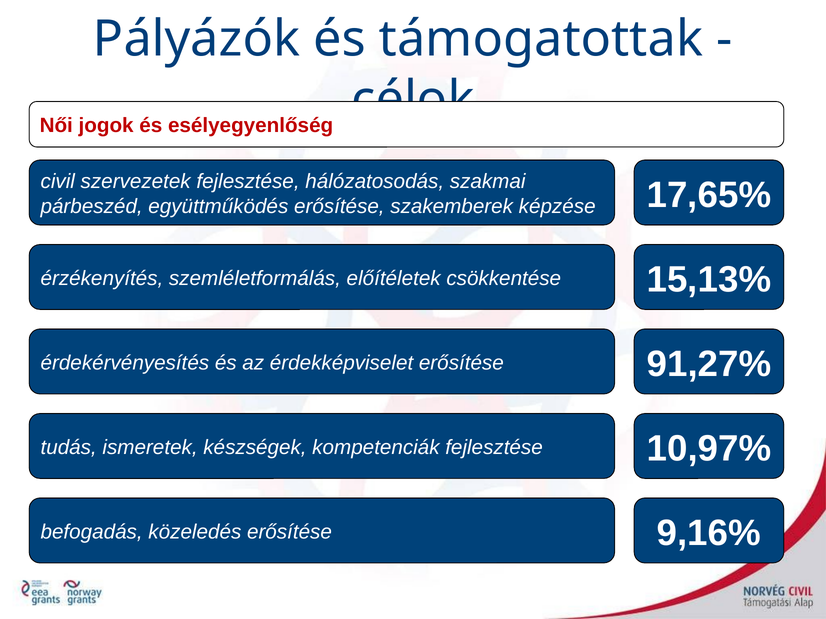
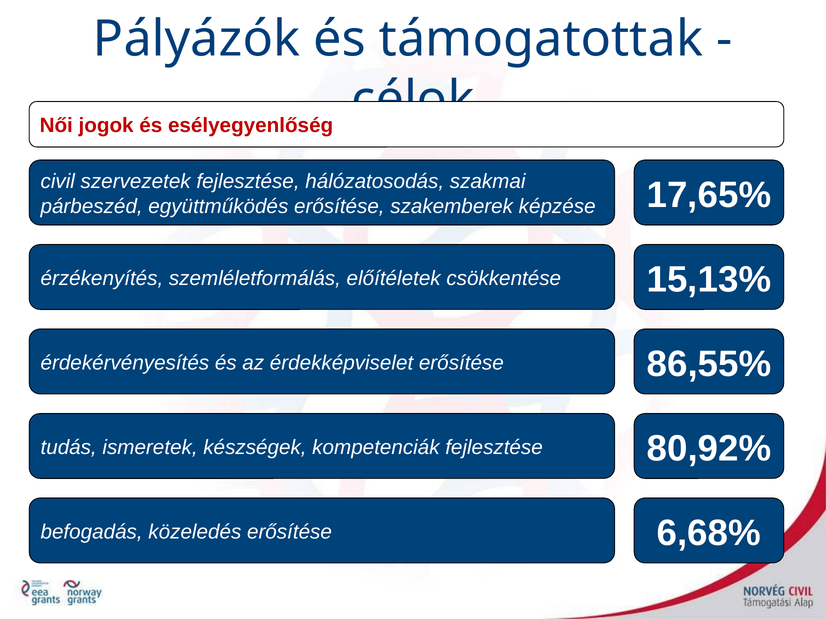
91,27%: 91,27% -> 86,55%
10,97%: 10,97% -> 80,92%
9,16%: 9,16% -> 6,68%
